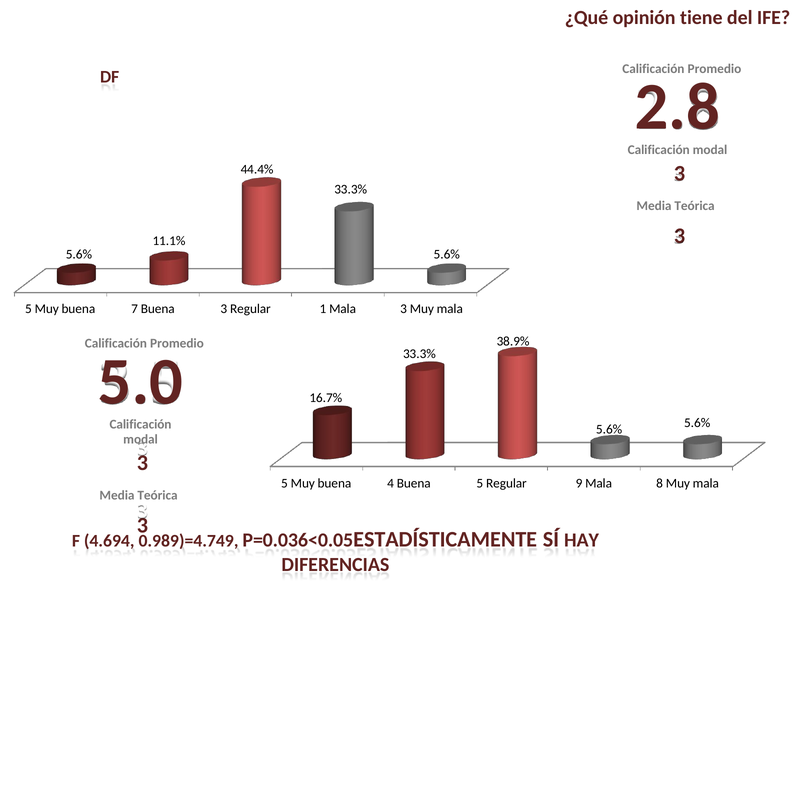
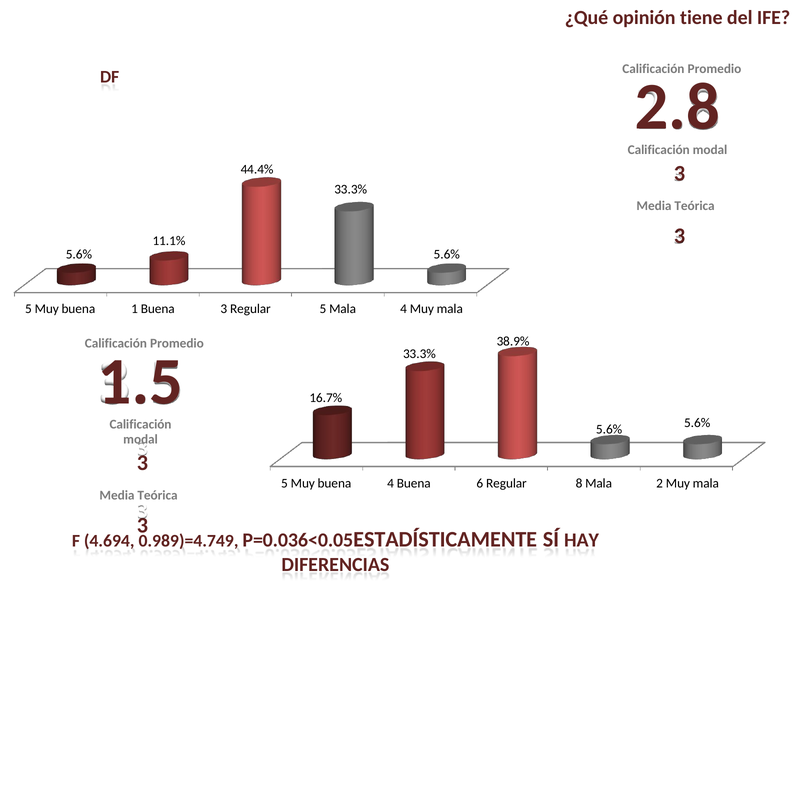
7: 7 -> 1
Regular 1: 1 -> 5
Mala 3: 3 -> 4
5.0: 5.0 -> 1.5
Buena 5: 5 -> 6
9: 9 -> 8
8: 8 -> 2
